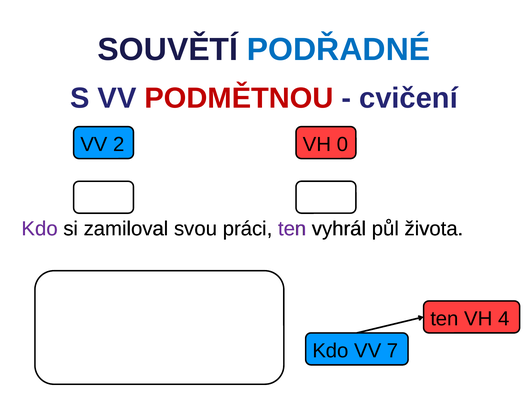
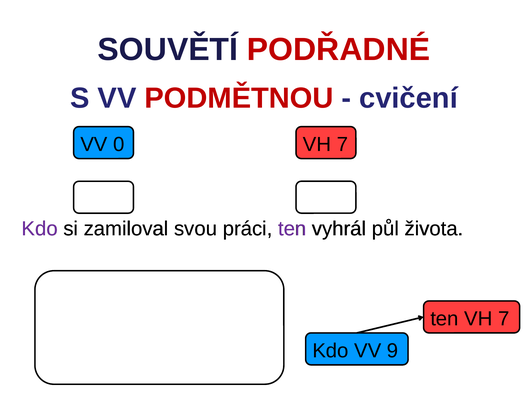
PODŘADNÉ colour: blue -> red
2: 2 -> 0
0 at (342, 144): 0 -> 7
ten VH 4: 4 -> 7
7: 7 -> 9
